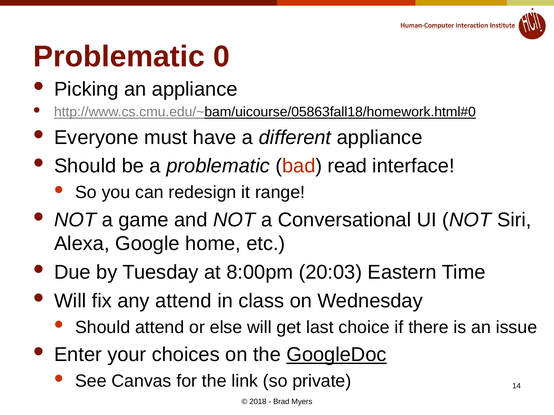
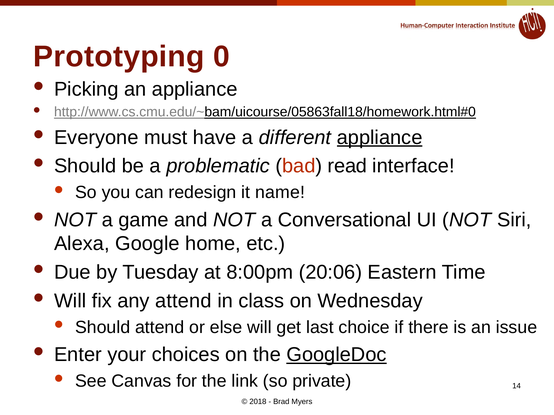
Problematic at (119, 57): Problematic -> Prototyping
appliance at (380, 138) underline: none -> present
range: range -> name
20:03: 20:03 -> 20:06
